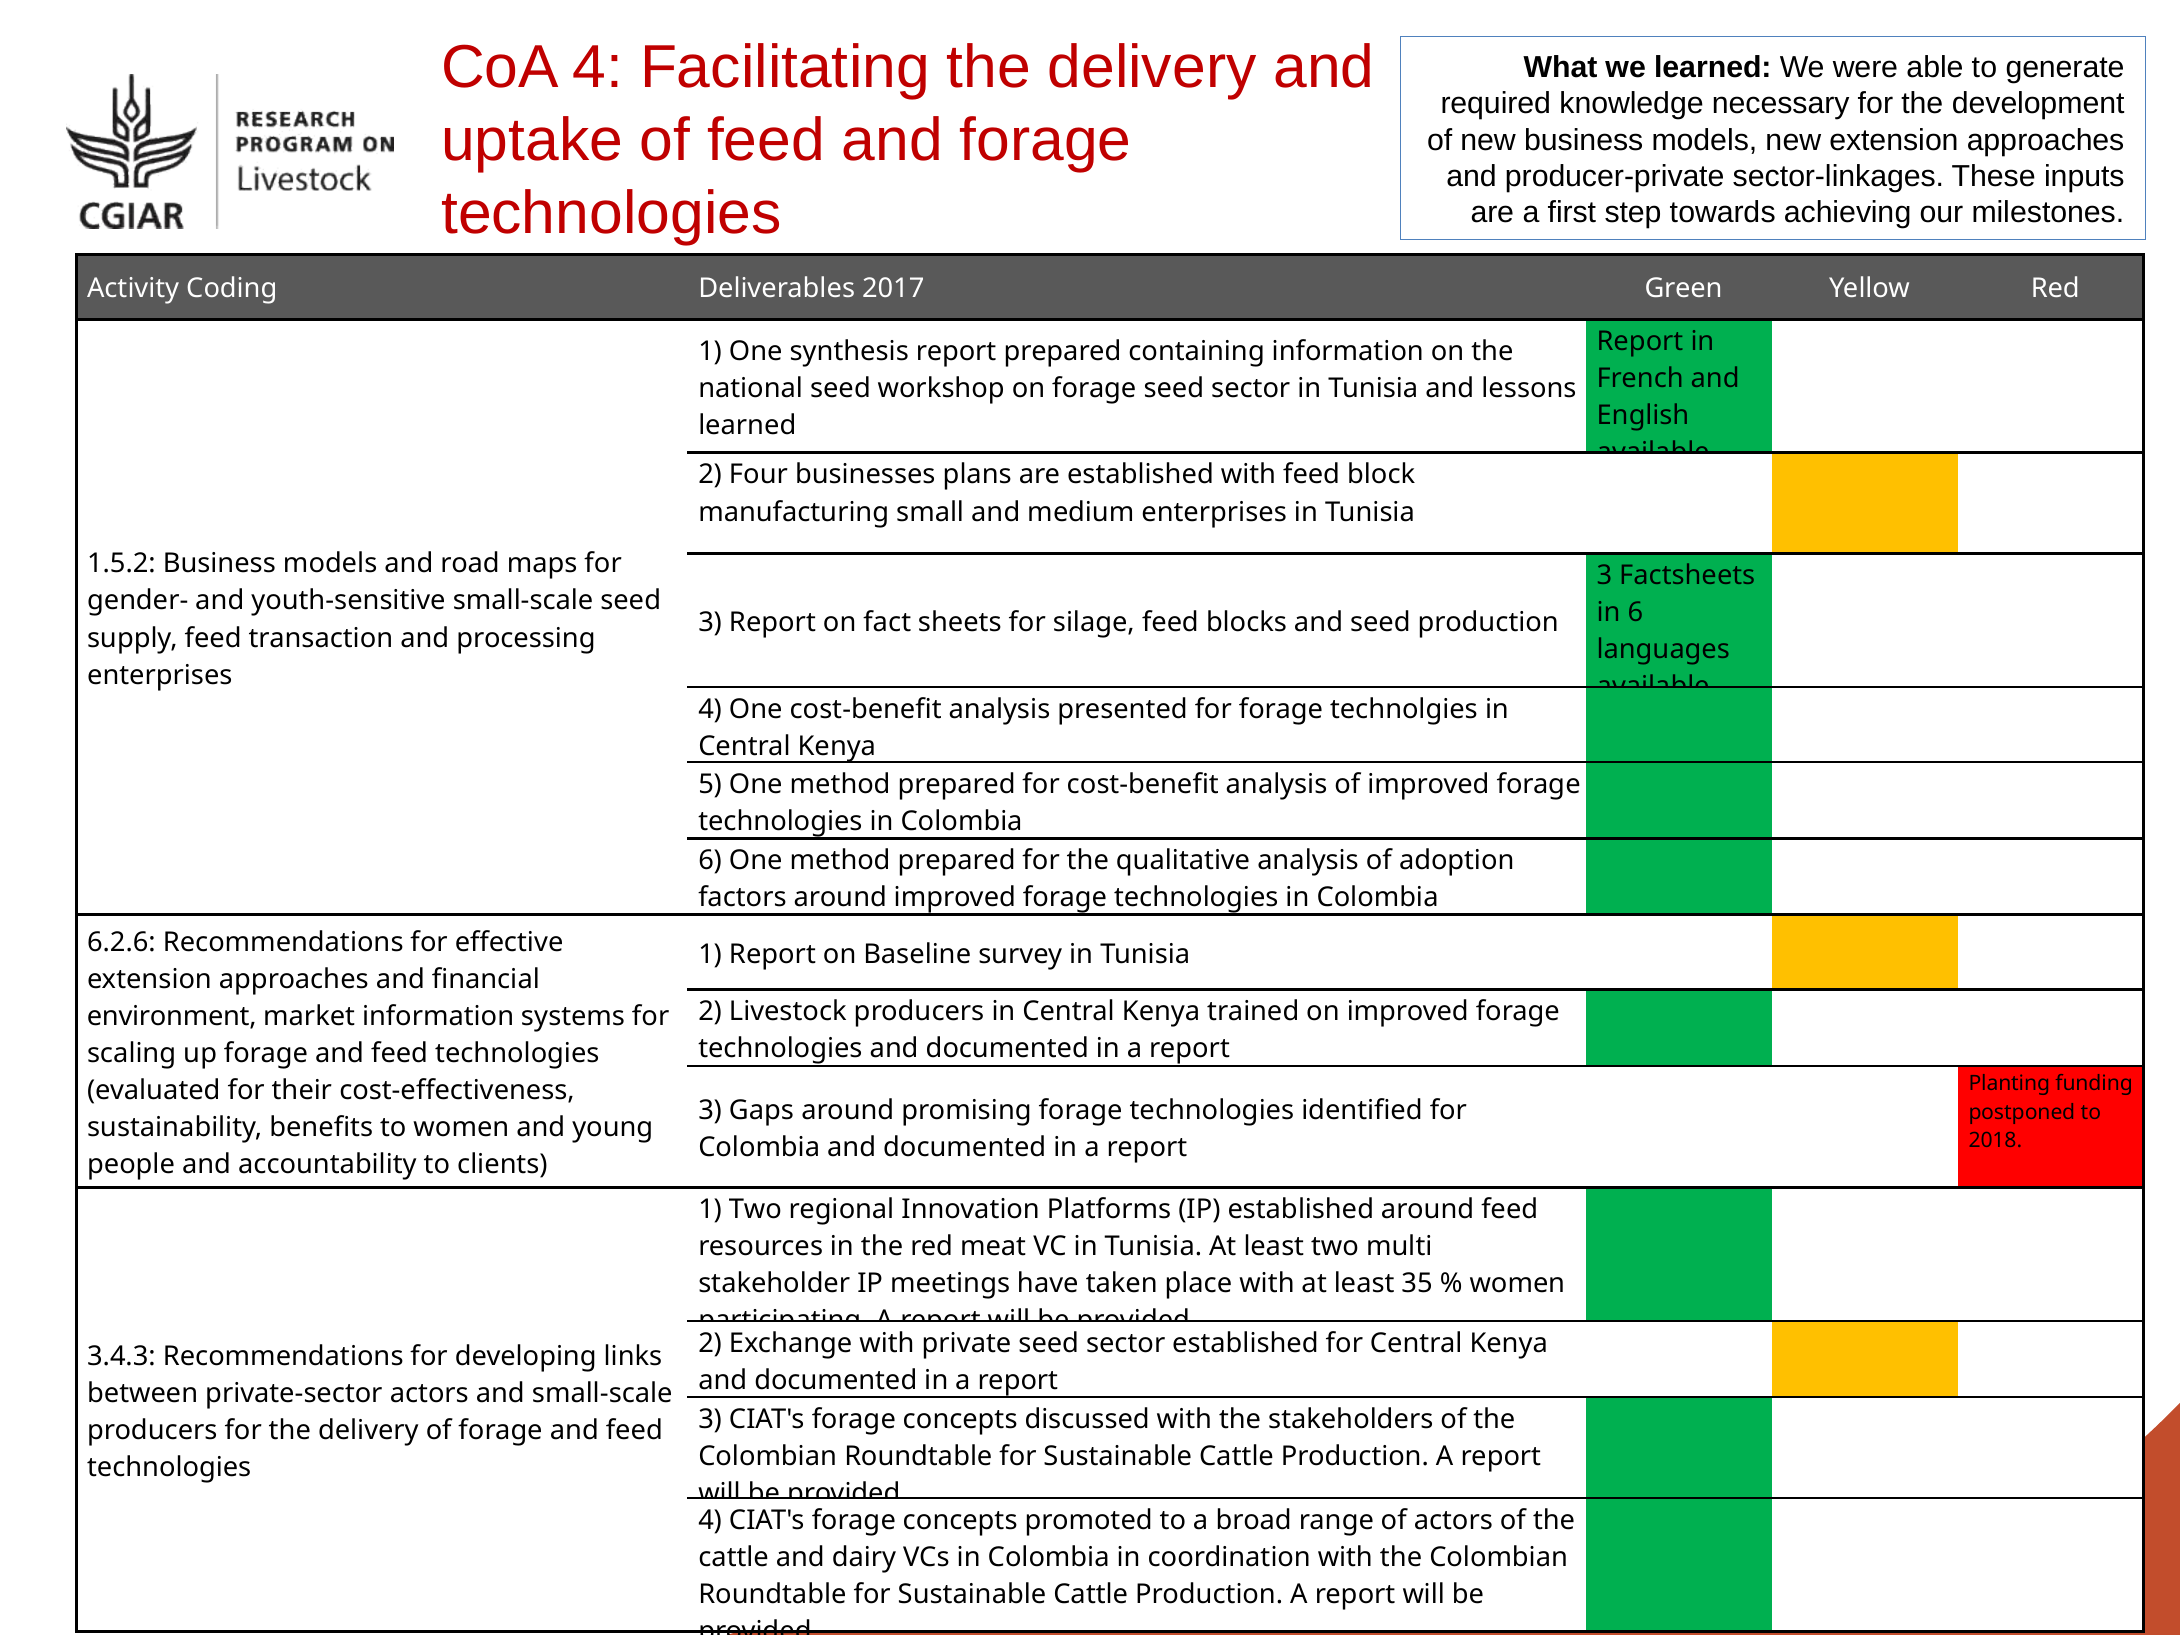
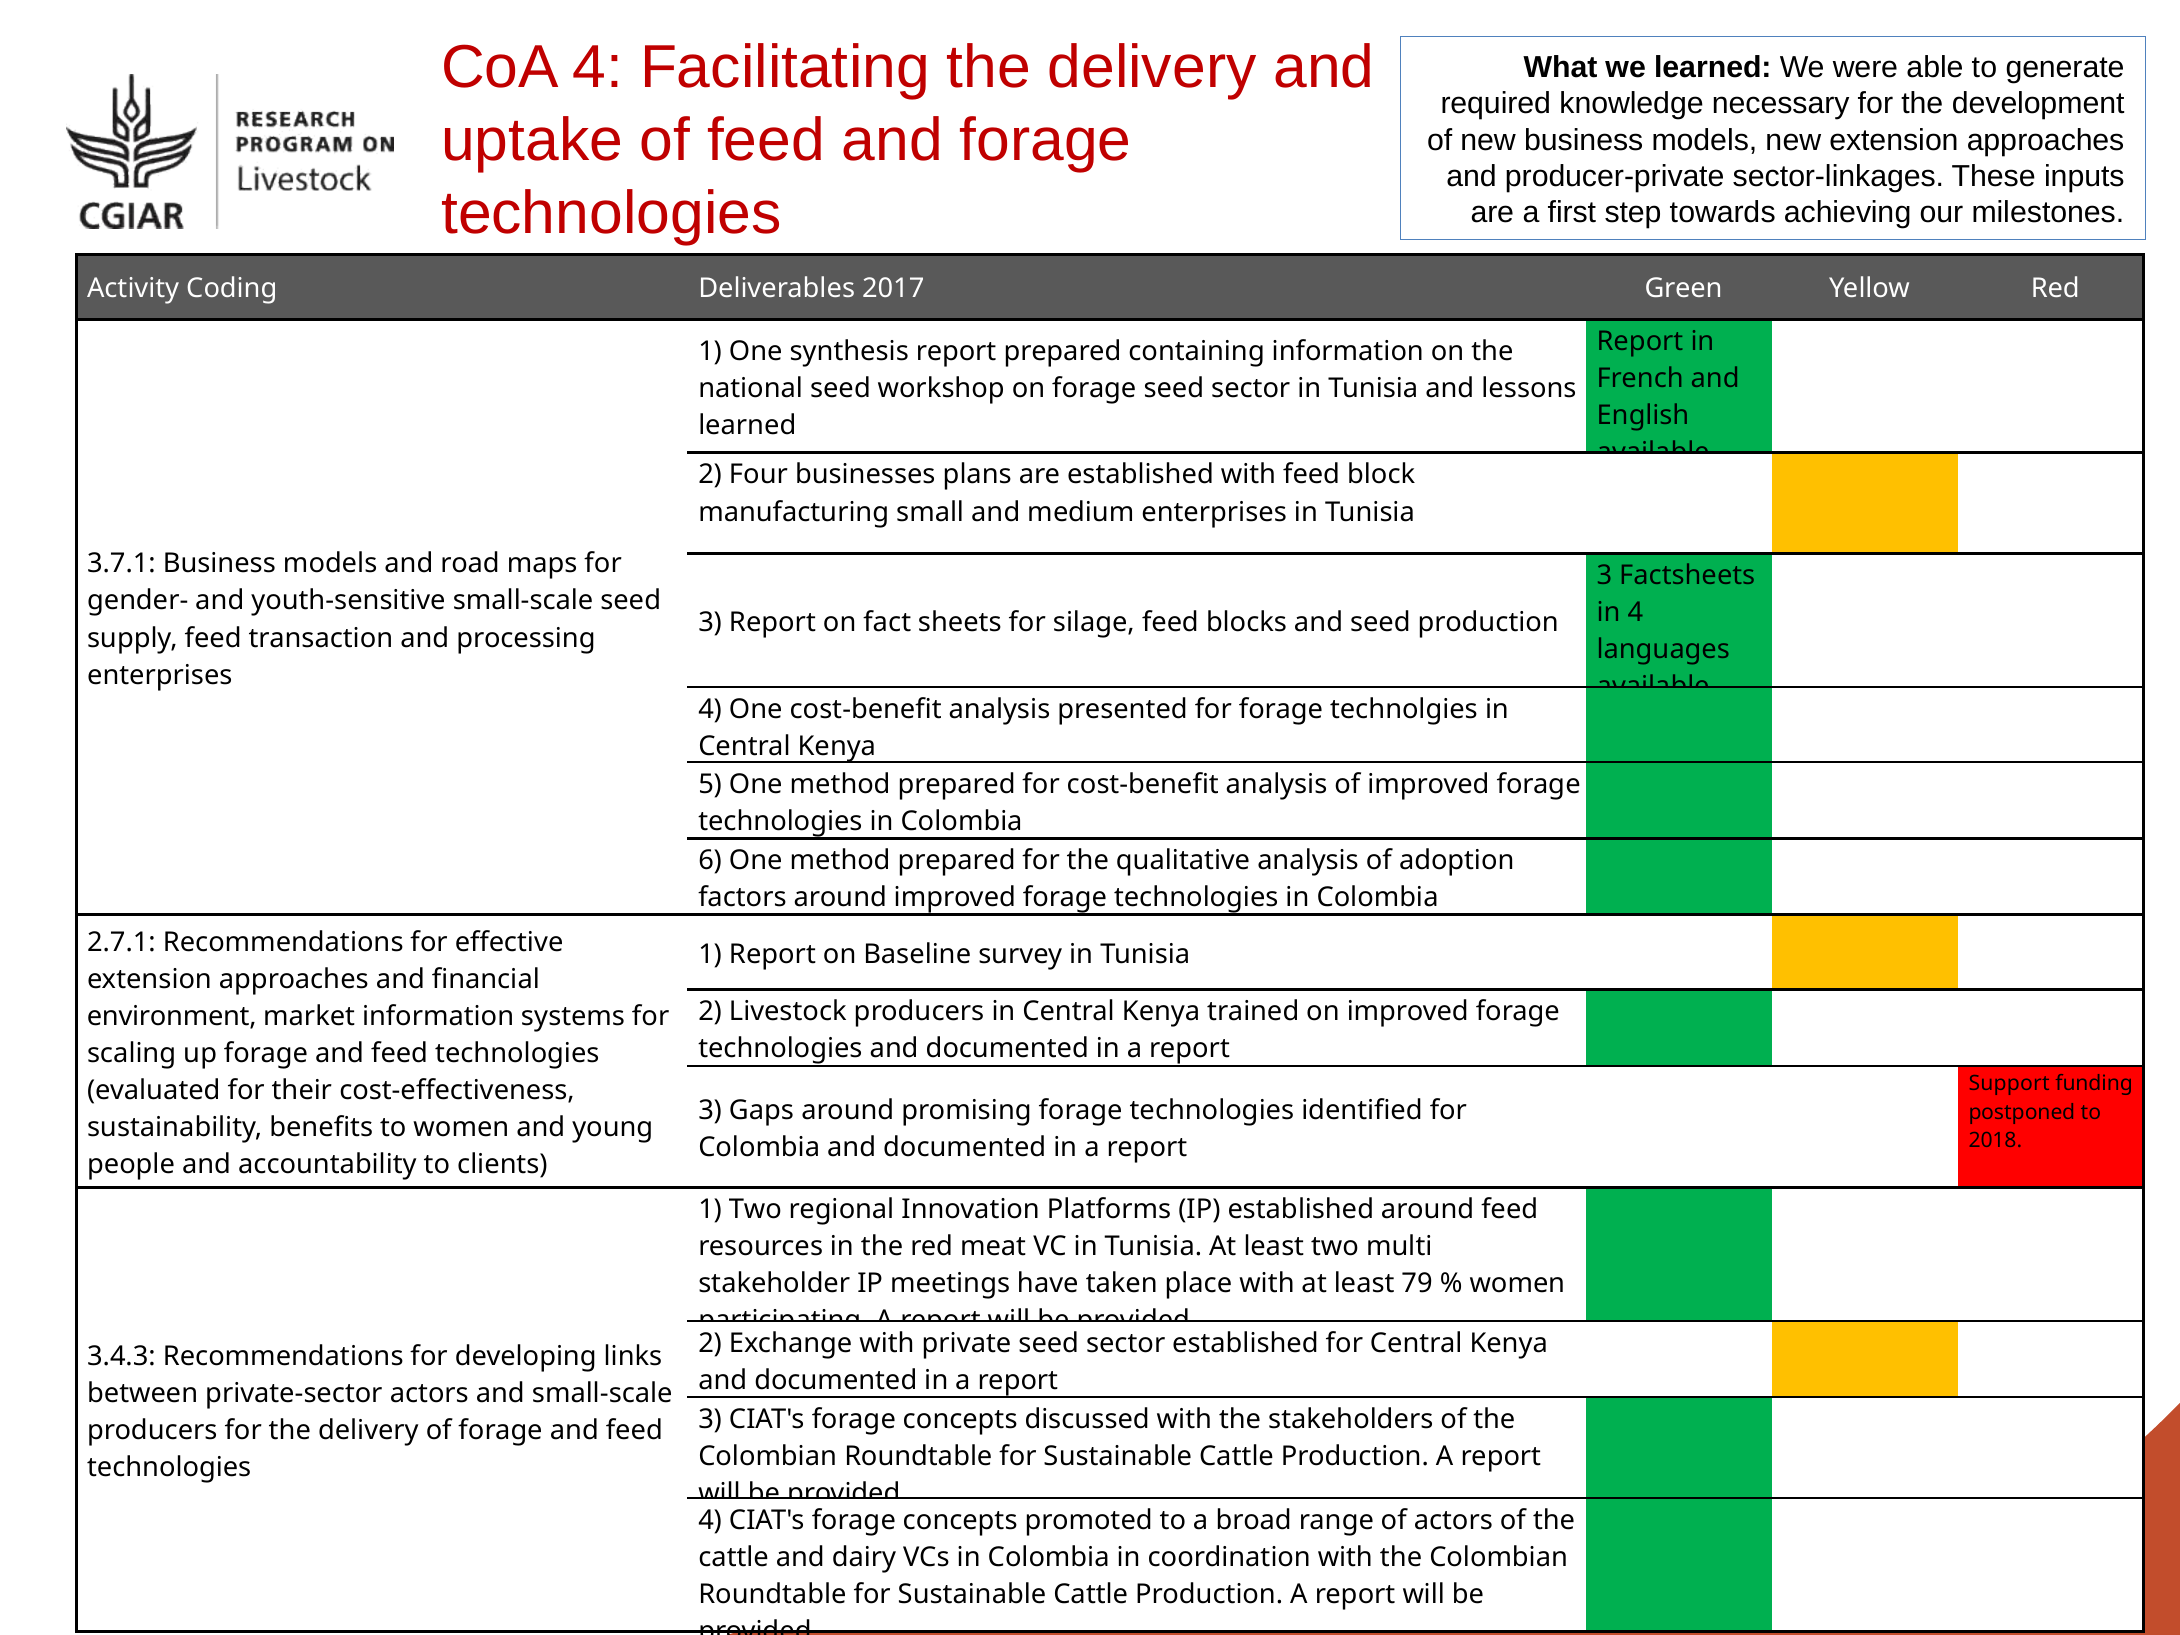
1.5.2: 1.5.2 -> 3.7.1
in 6: 6 -> 4
6.2.6: 6.2.6 -> 2.7.1
Planting: Planting -> Support
35: 35 -> 79
